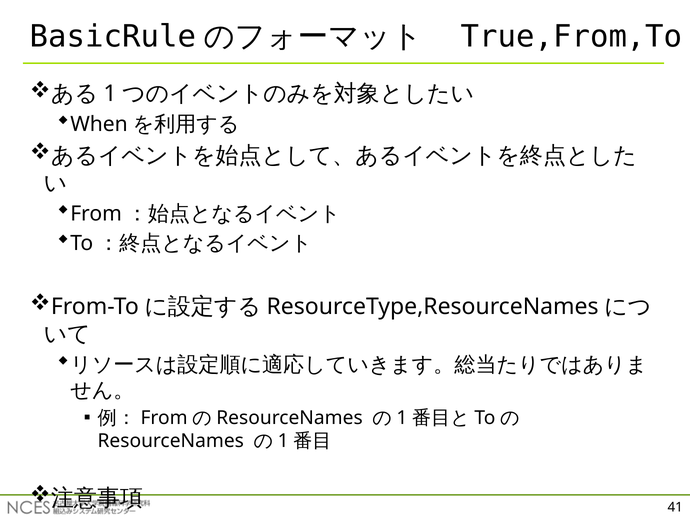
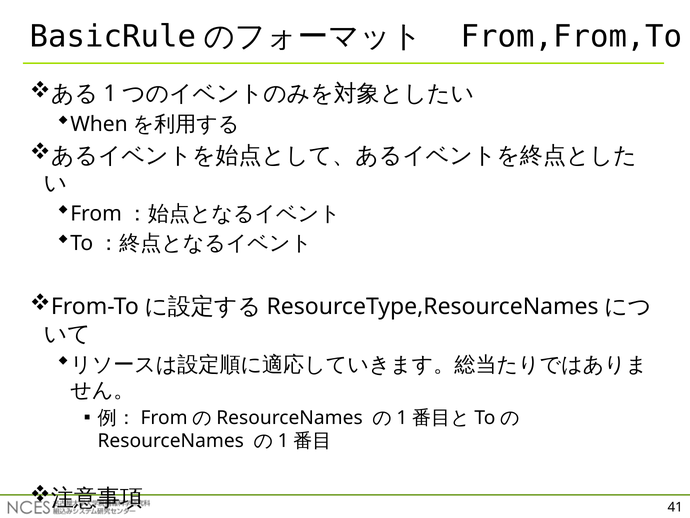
True,From,To: True,From,To -> From,From,To
